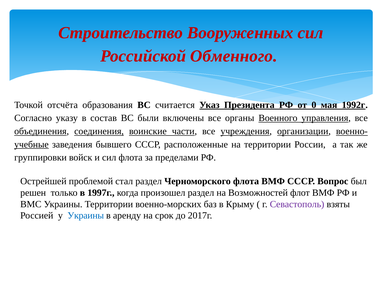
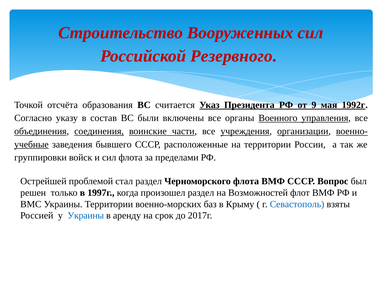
Обменного: Обменного -> Резервного
0: 0 -> 9
Севастополь colour: purple -> blue
